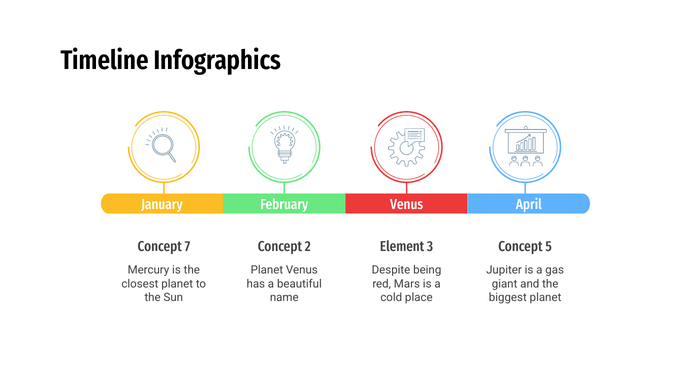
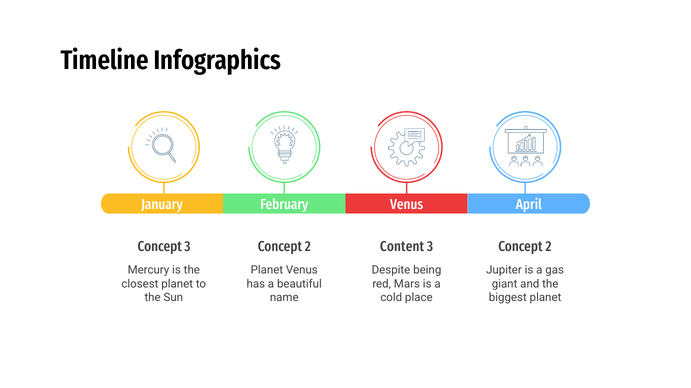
Concept 7: 7 -> 3
Element: Element -> Content
5 at (549, 247): 5 -> 2
